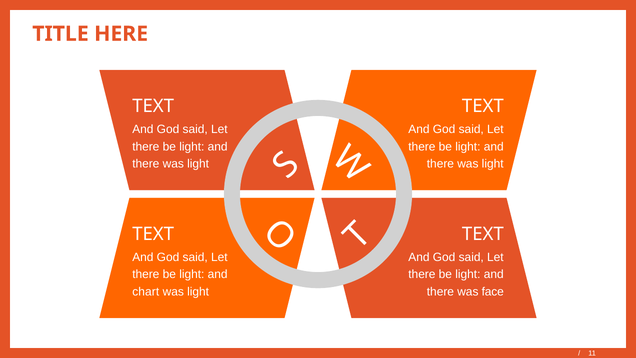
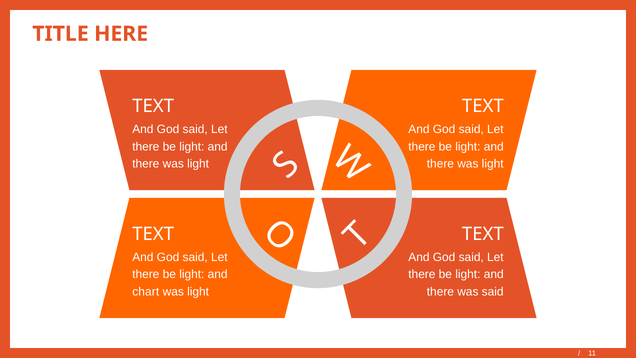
was face: face -> said
